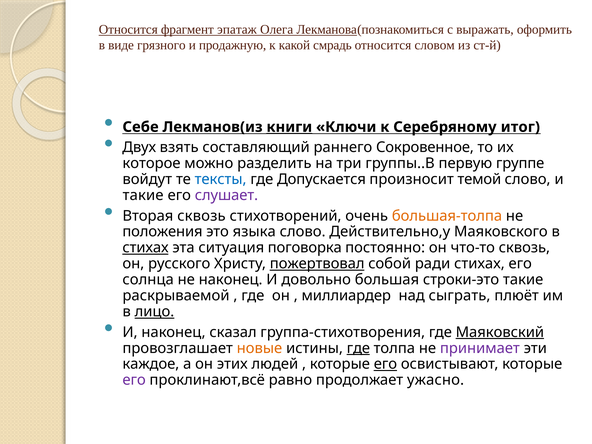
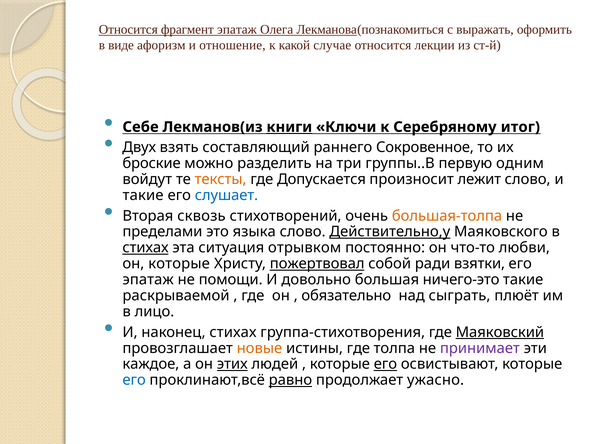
грязного: грязного -> афоризм
продажную: продажную -> отношение
смрадь: смрадь -> случае
словом: словом -> лекции
которое: которое -> броские
группе: группе -> одним
тексты colour: blue -> orange
темой: темой -> лежит
слушает colour: purple -> blue
положения: положения -> пределами
Действительно,у underline: none -> present
поговорка: поговорка -> отрывком
что-то сквозь: сквозь -> любви
он русского: русского -> которые
ради стихах: стихах -> взятки
солнца at (148, 280): солнца -> эпатаж
не наконец: наконец -> помощи
строки-это: строки-это -> ничего-это
миллиардер: миллиардер -> обязательно
лицо underline: present -> none
наконец сказал: сказал -> стихах
где at (358, 348) underline: present -> none
этих underline: none -> present
его at (134, 380) colour: purple -> blue
равно underline: none -> present
